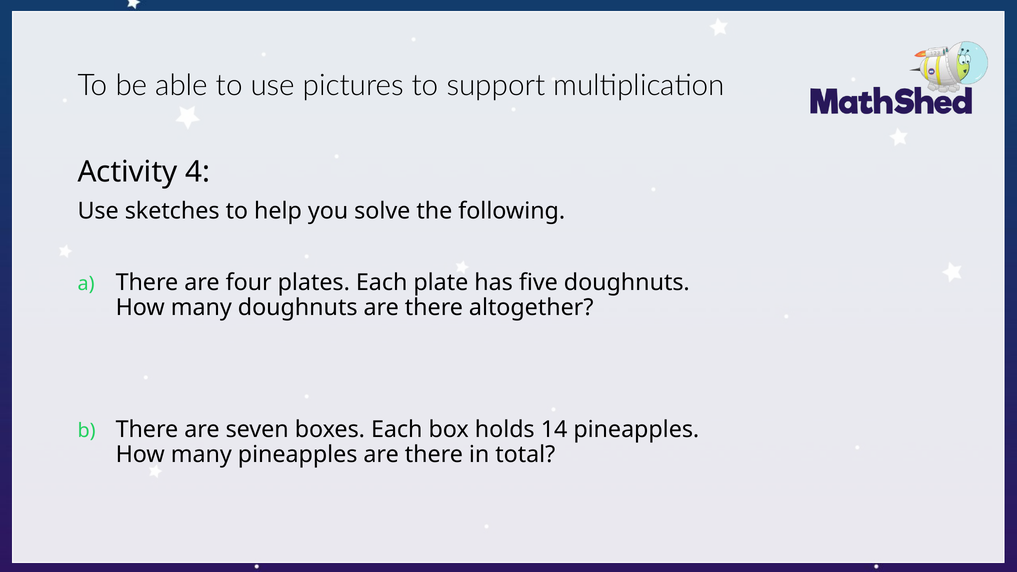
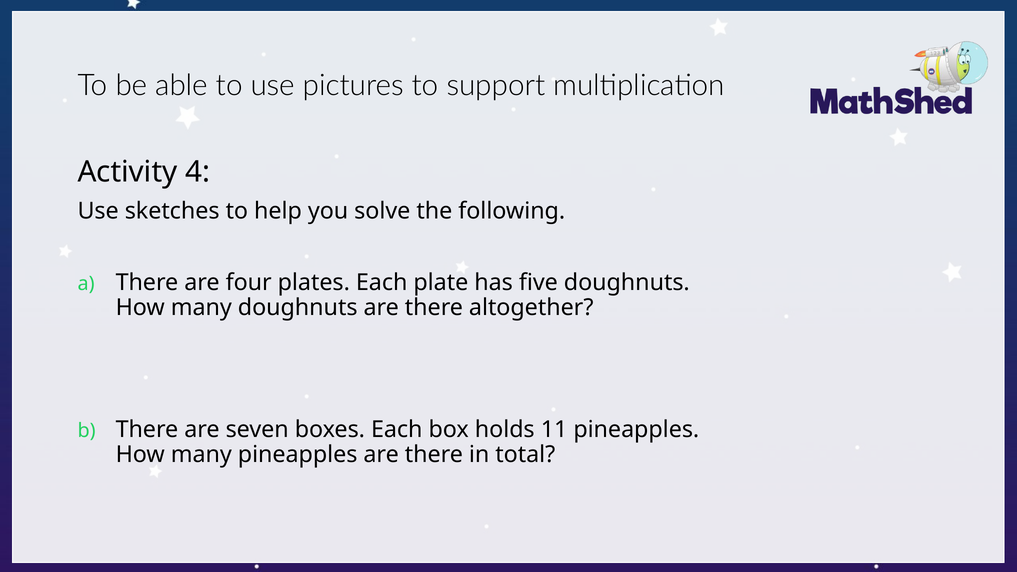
14: 14 -> 11
